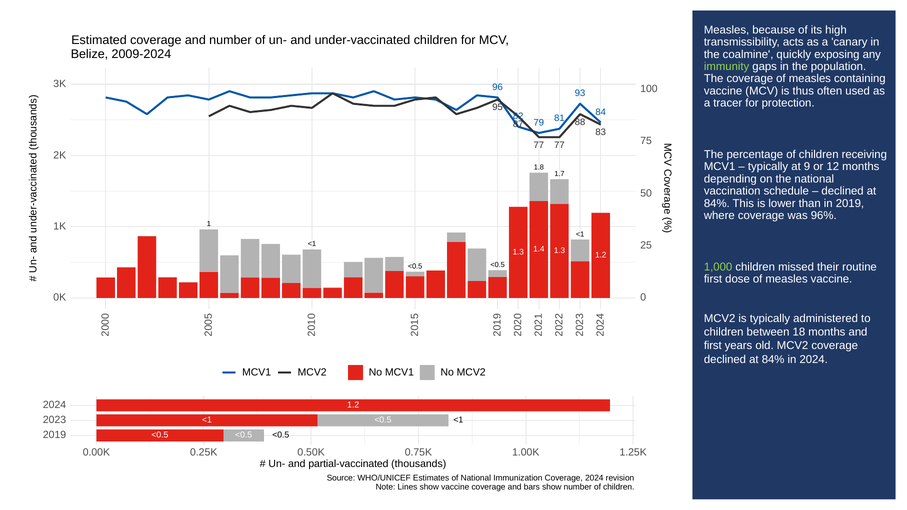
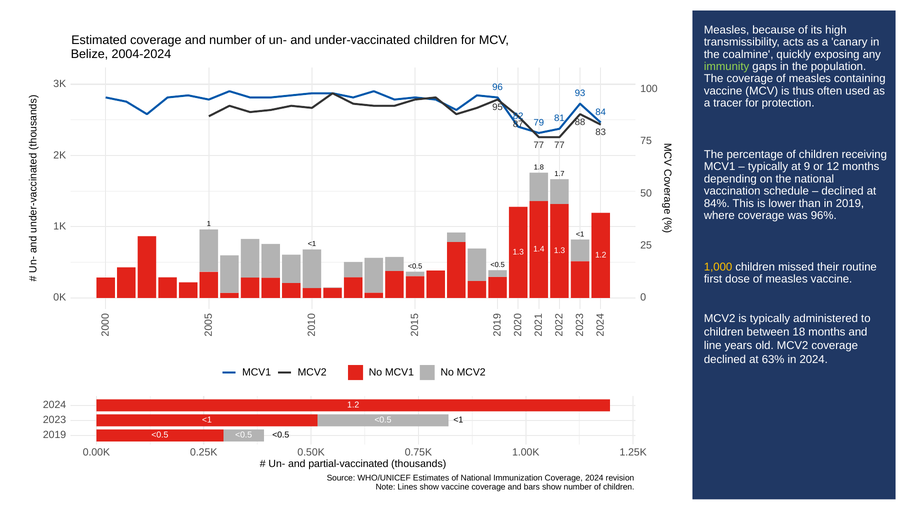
2009-2024: 2009-2024 -> 2004-2024
1,000 colour: light green -> yellow
first at (713, 346): first -> line
84% at (773, 359): 84% -> 63%
